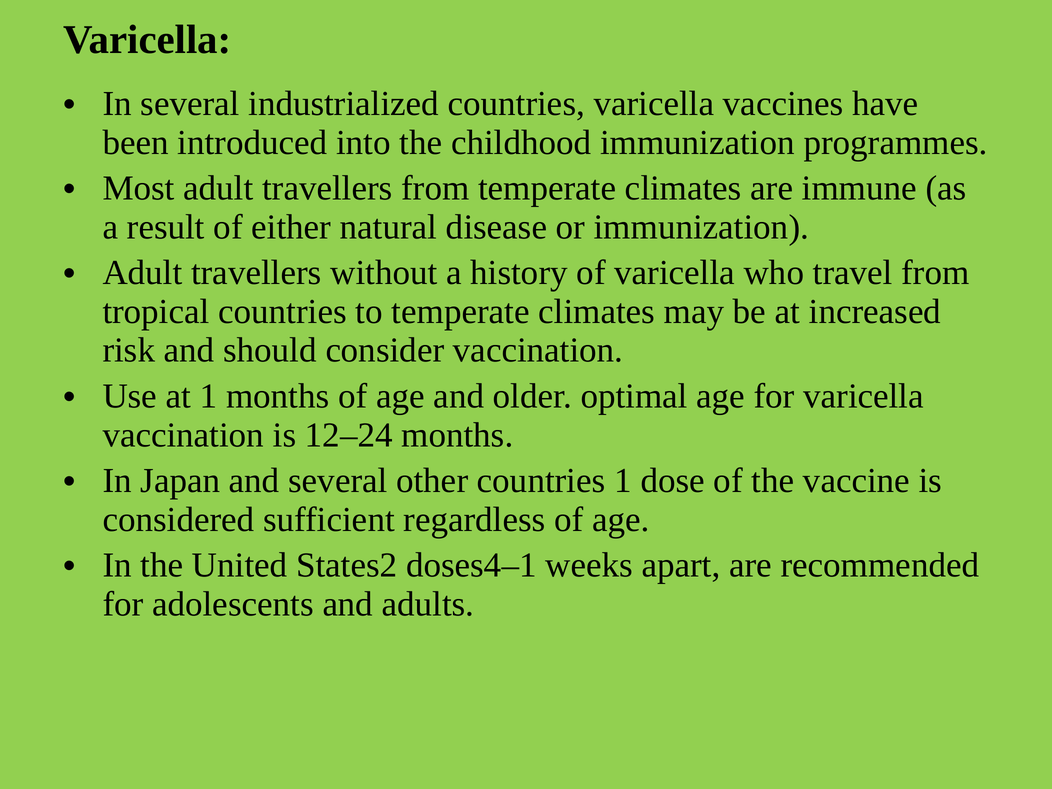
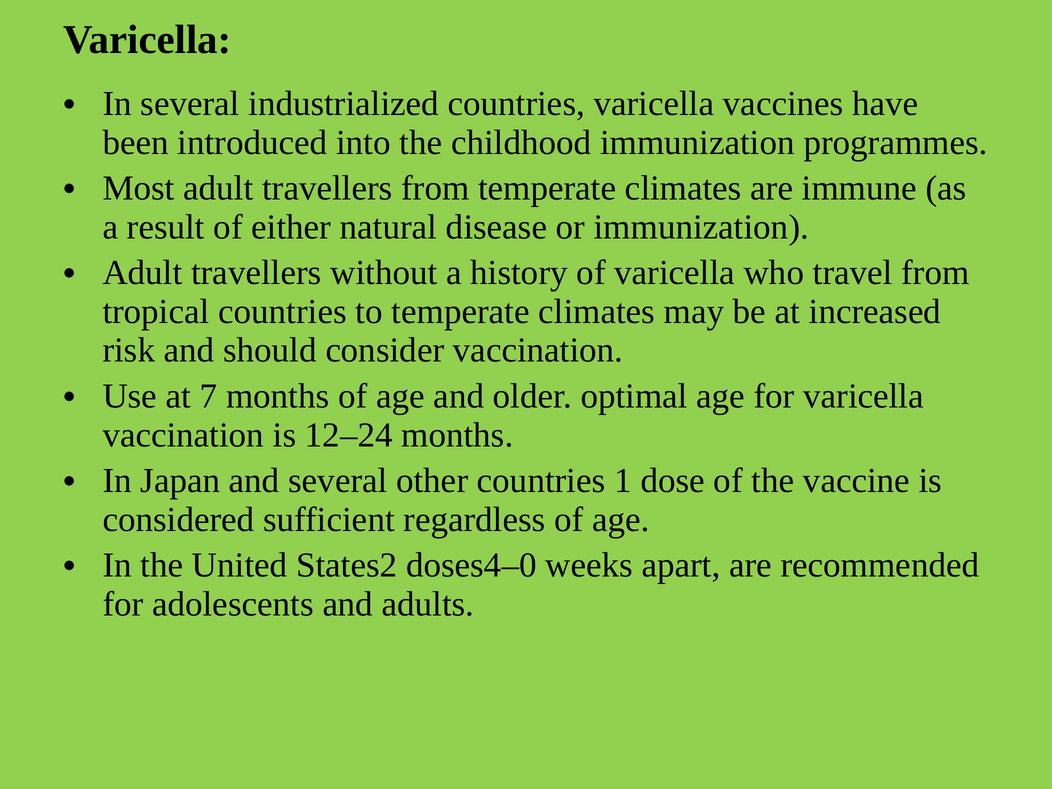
at 1: 1 -> 7
doses4–1: doses4–1 -> doses4–0
